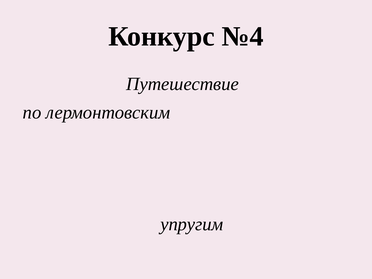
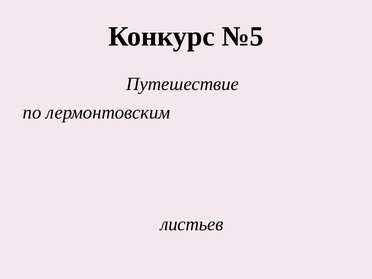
№4: №4 -> №5
упругим: упругим -> листьев
